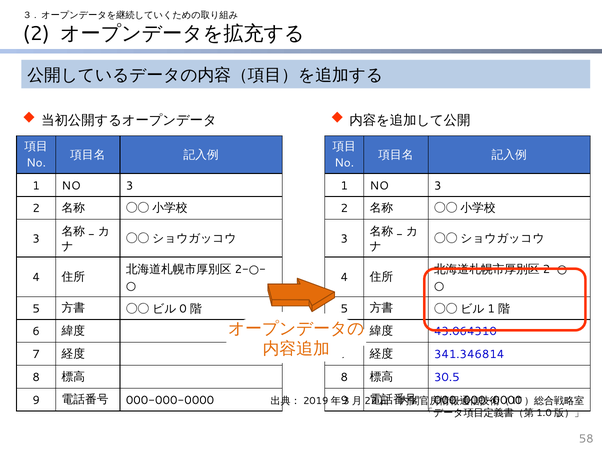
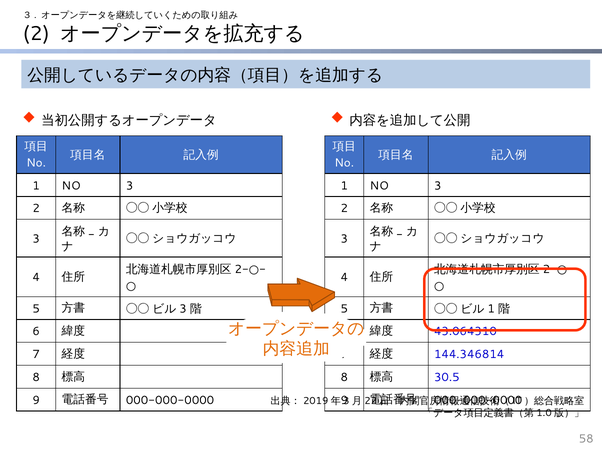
0 at (183, 308): 0 -> 3
341.346814: 341.346814 -> 144.346814
